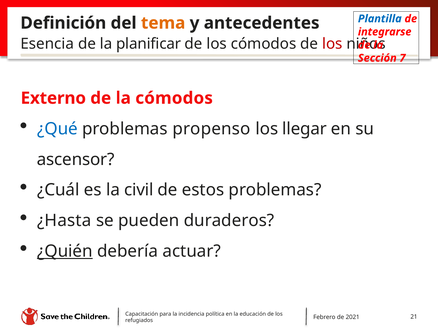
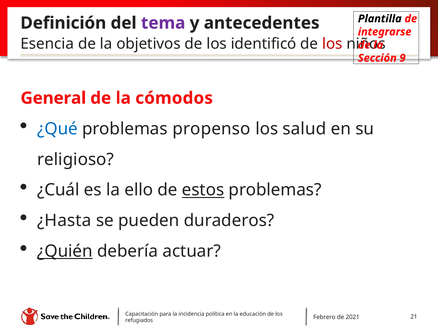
Plantilla colour: blue -> black
tema colour: orange -> purple
planificar: planificar -> objetivos
los cómodos: cómodos -> identificó
7: 7 -> 9
Externo: Externo -> General
llegar: llegar -> salud
ascensor: ascensor -> religioso
civil: civil -> ello
estos underline: none -> present
